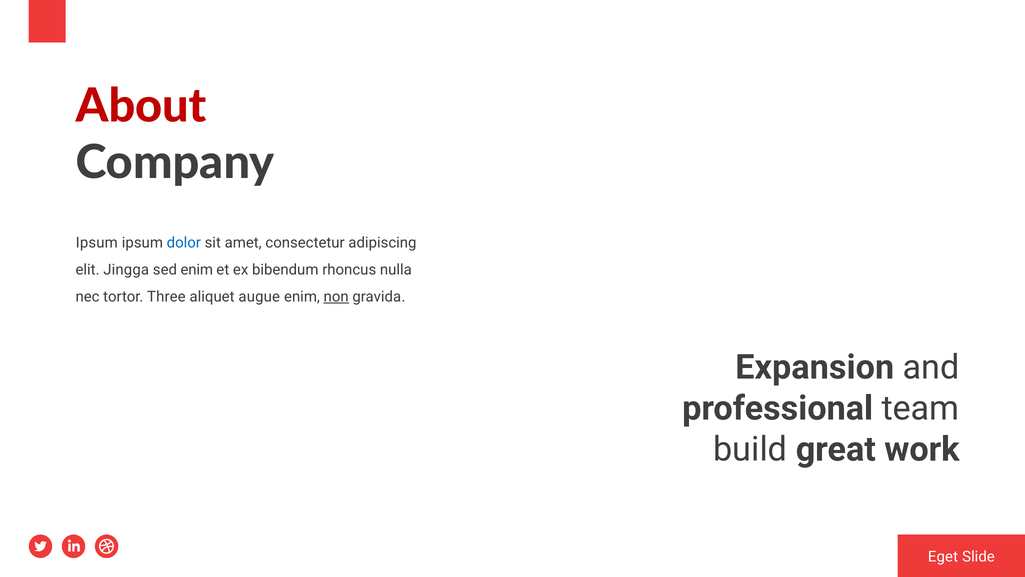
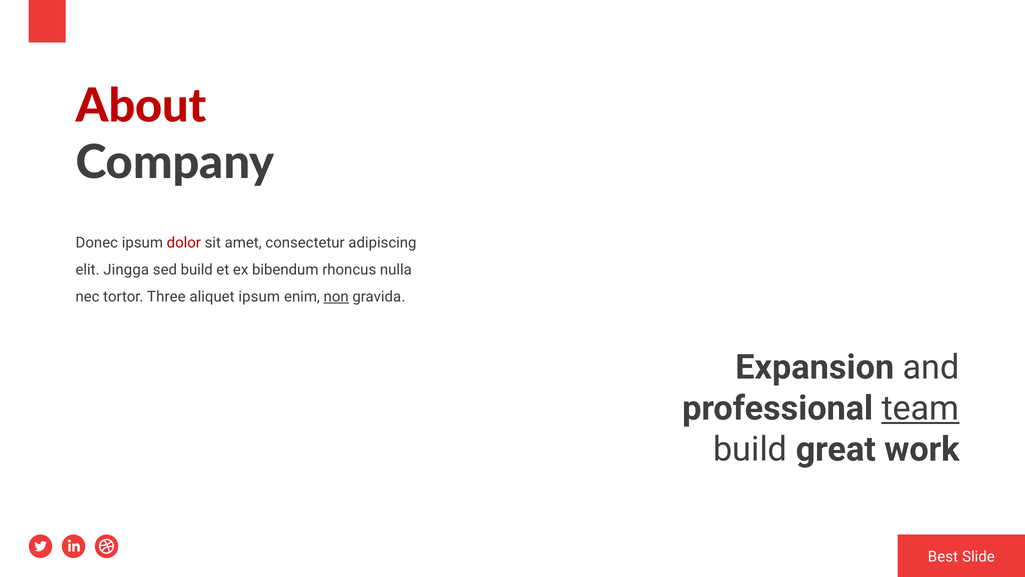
Ipsum at (97, 243): Ipsum -> Donec
dolor colour: blue -> red
sed enim: enim -> build
aliquet augue: augue -> ipsum
team underline: none -> present
Eget: Eget -> Best
